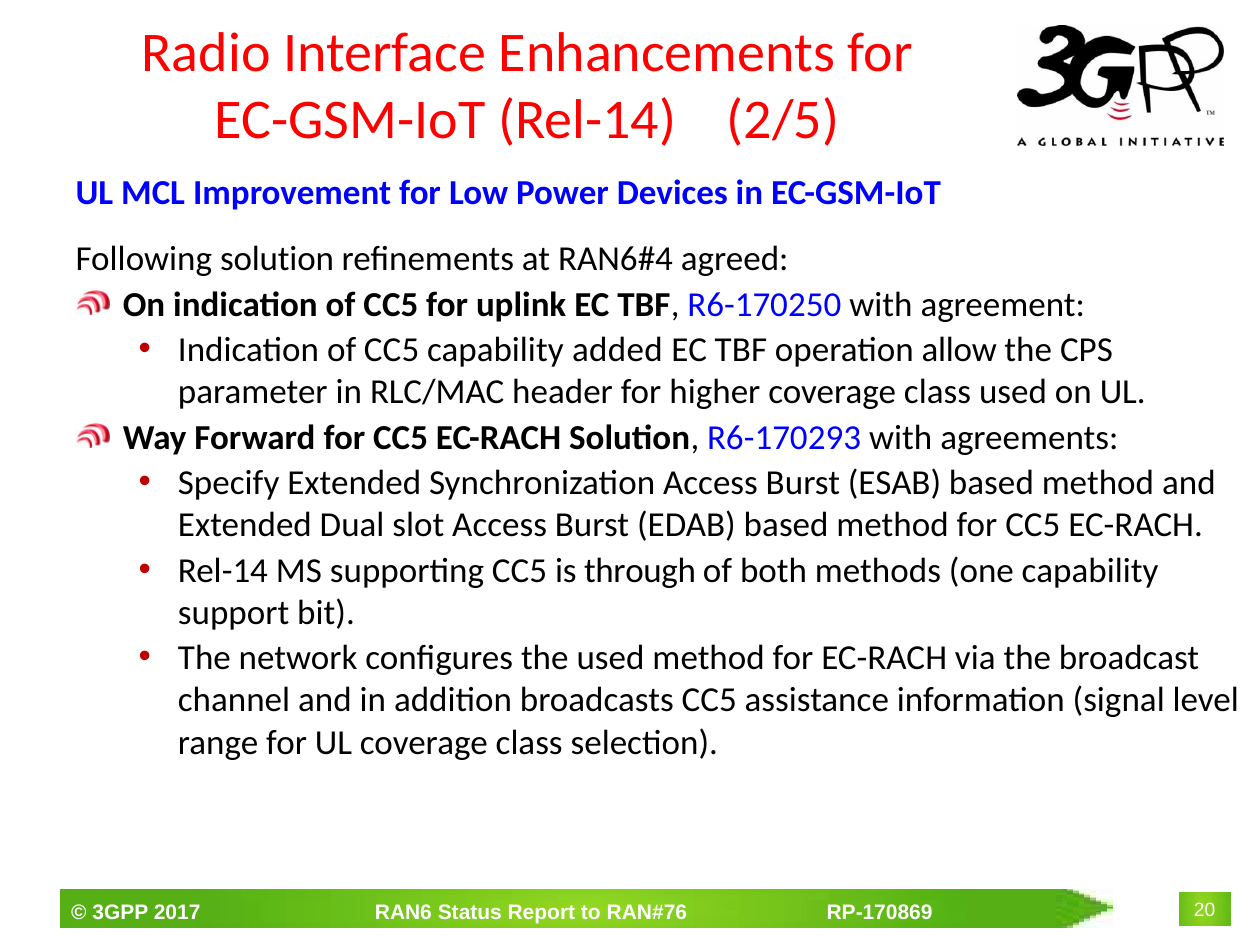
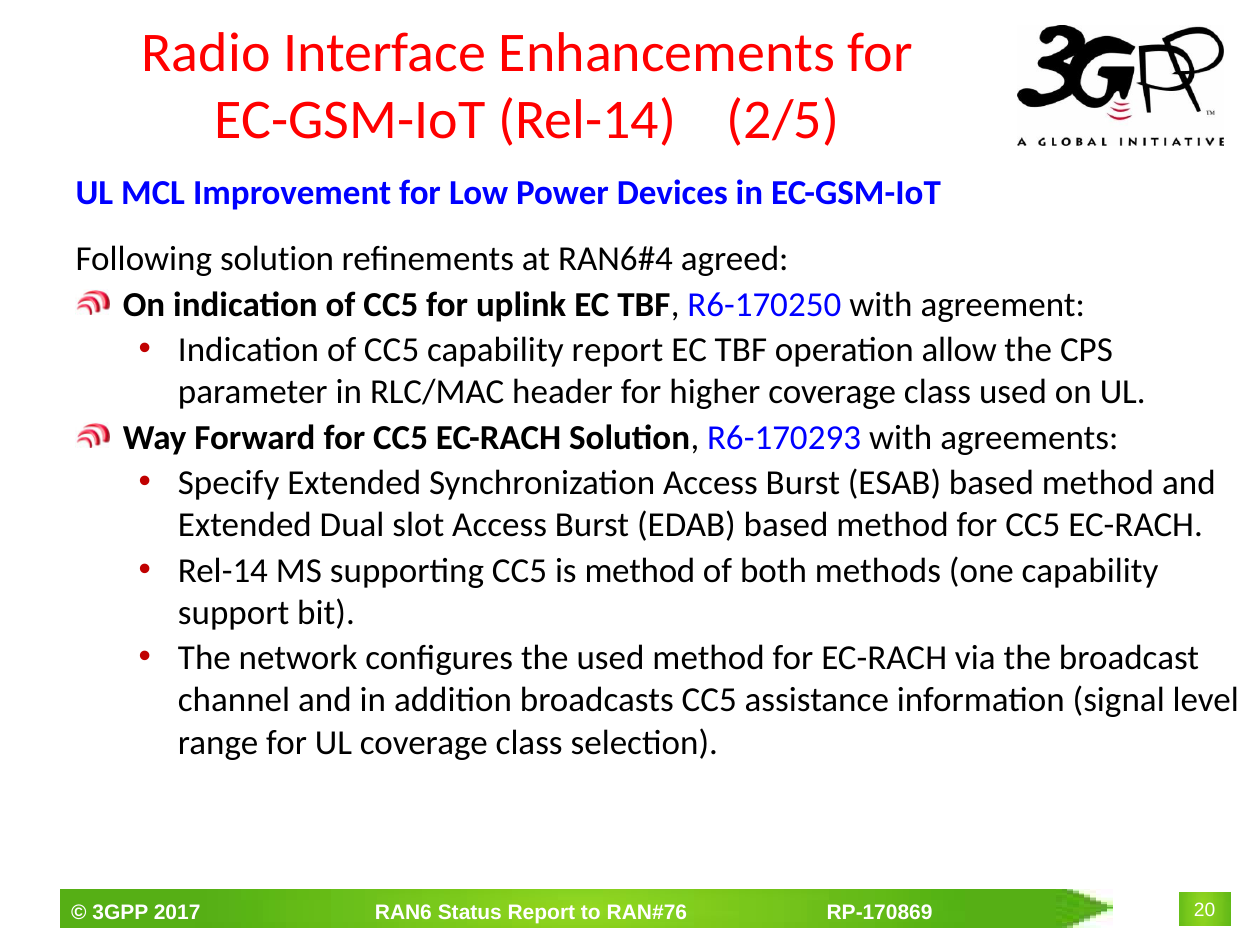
capability added: added -> report
is through: through -> method
